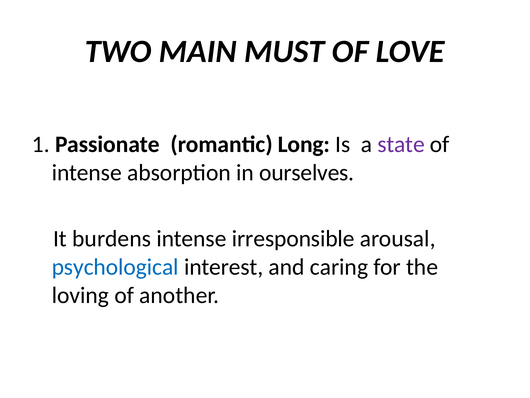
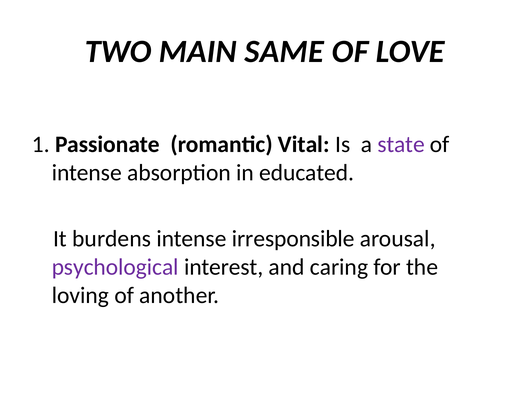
MUST: MUST -> SAME
Long: Long -> Vital
ourselves: ourselves -> educated
psychological colour: blue -> purple
